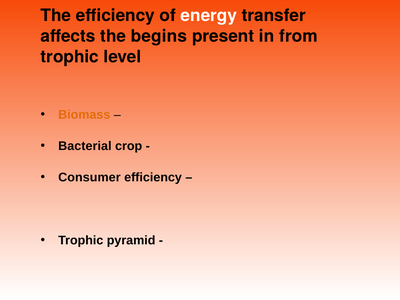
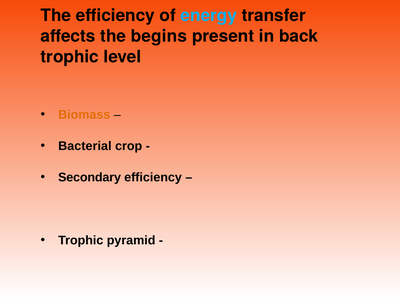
energy colour: white -> light blue
from: from -> back
Consumer: Consumer -> Secondary
